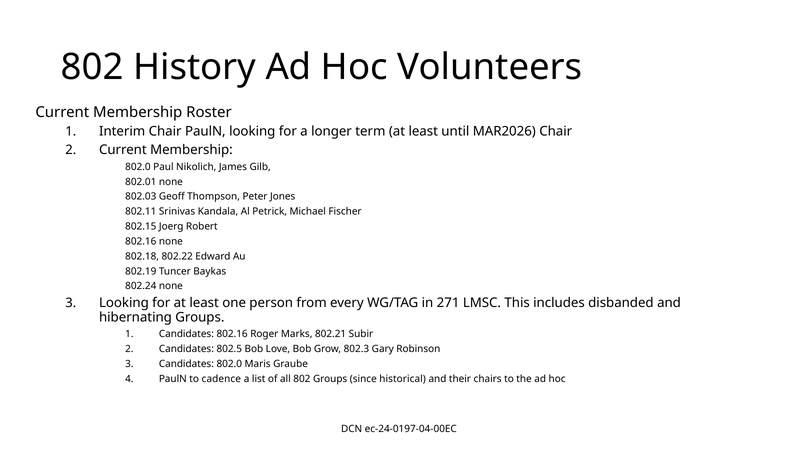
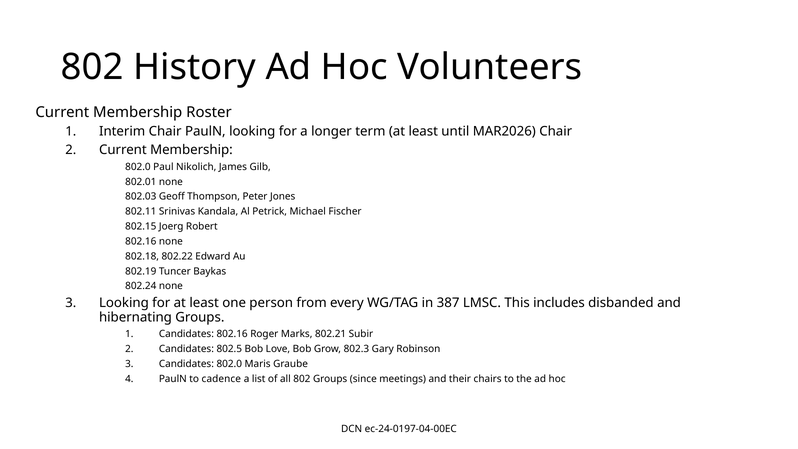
271: 271 -> 387
historical: historical -> meetings
